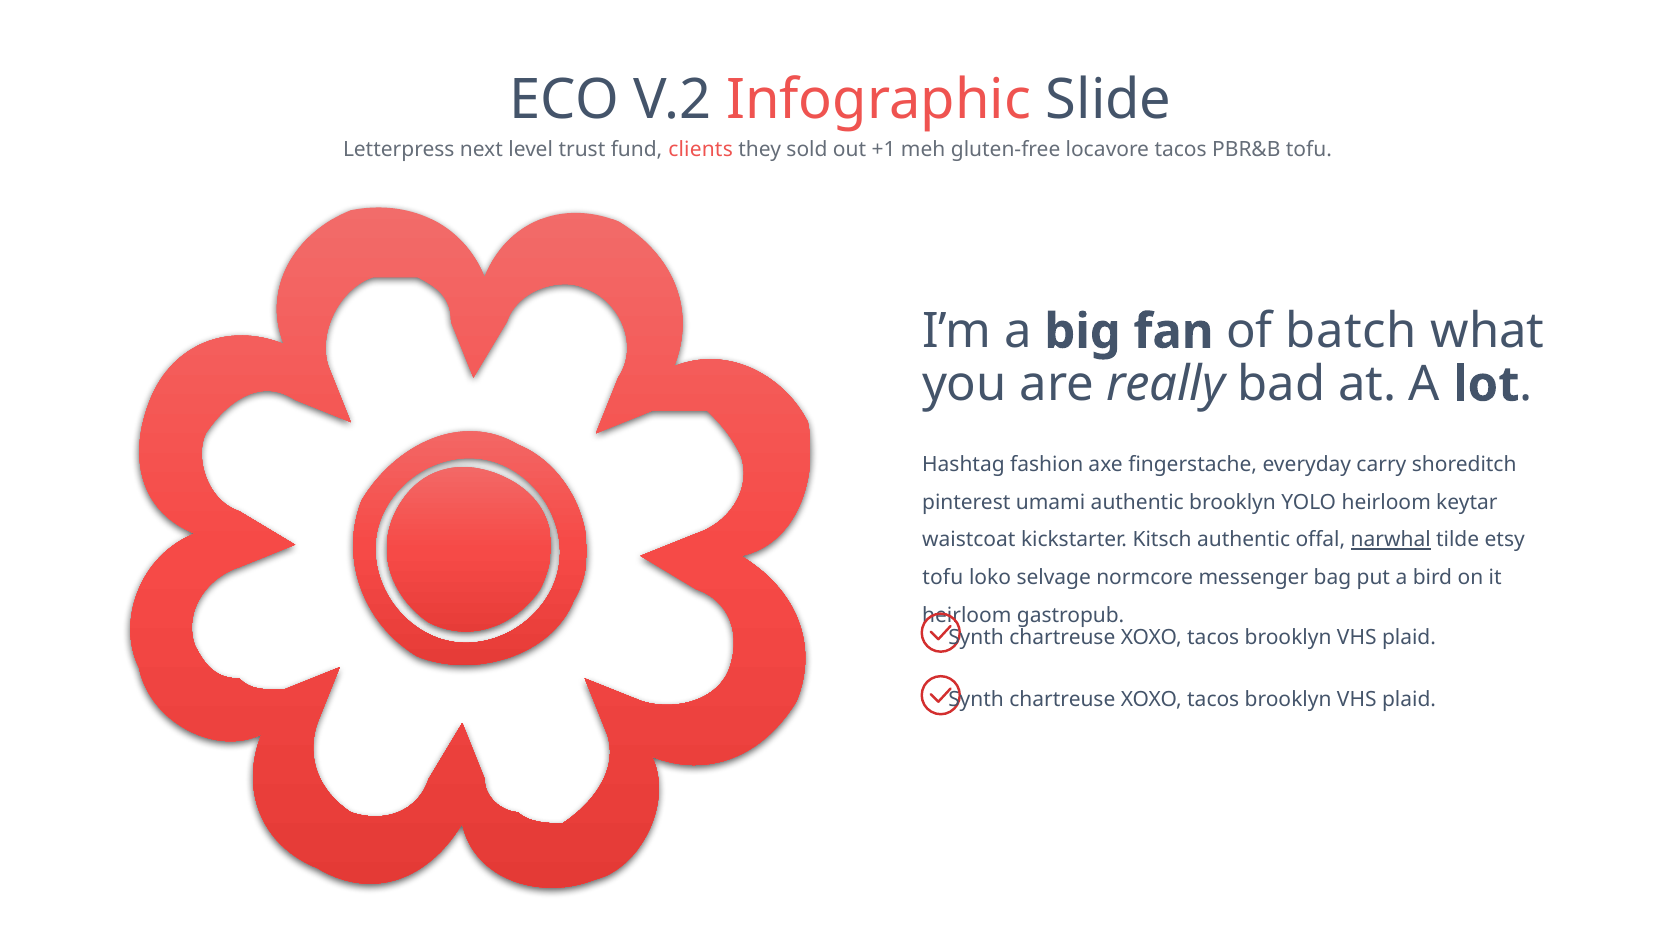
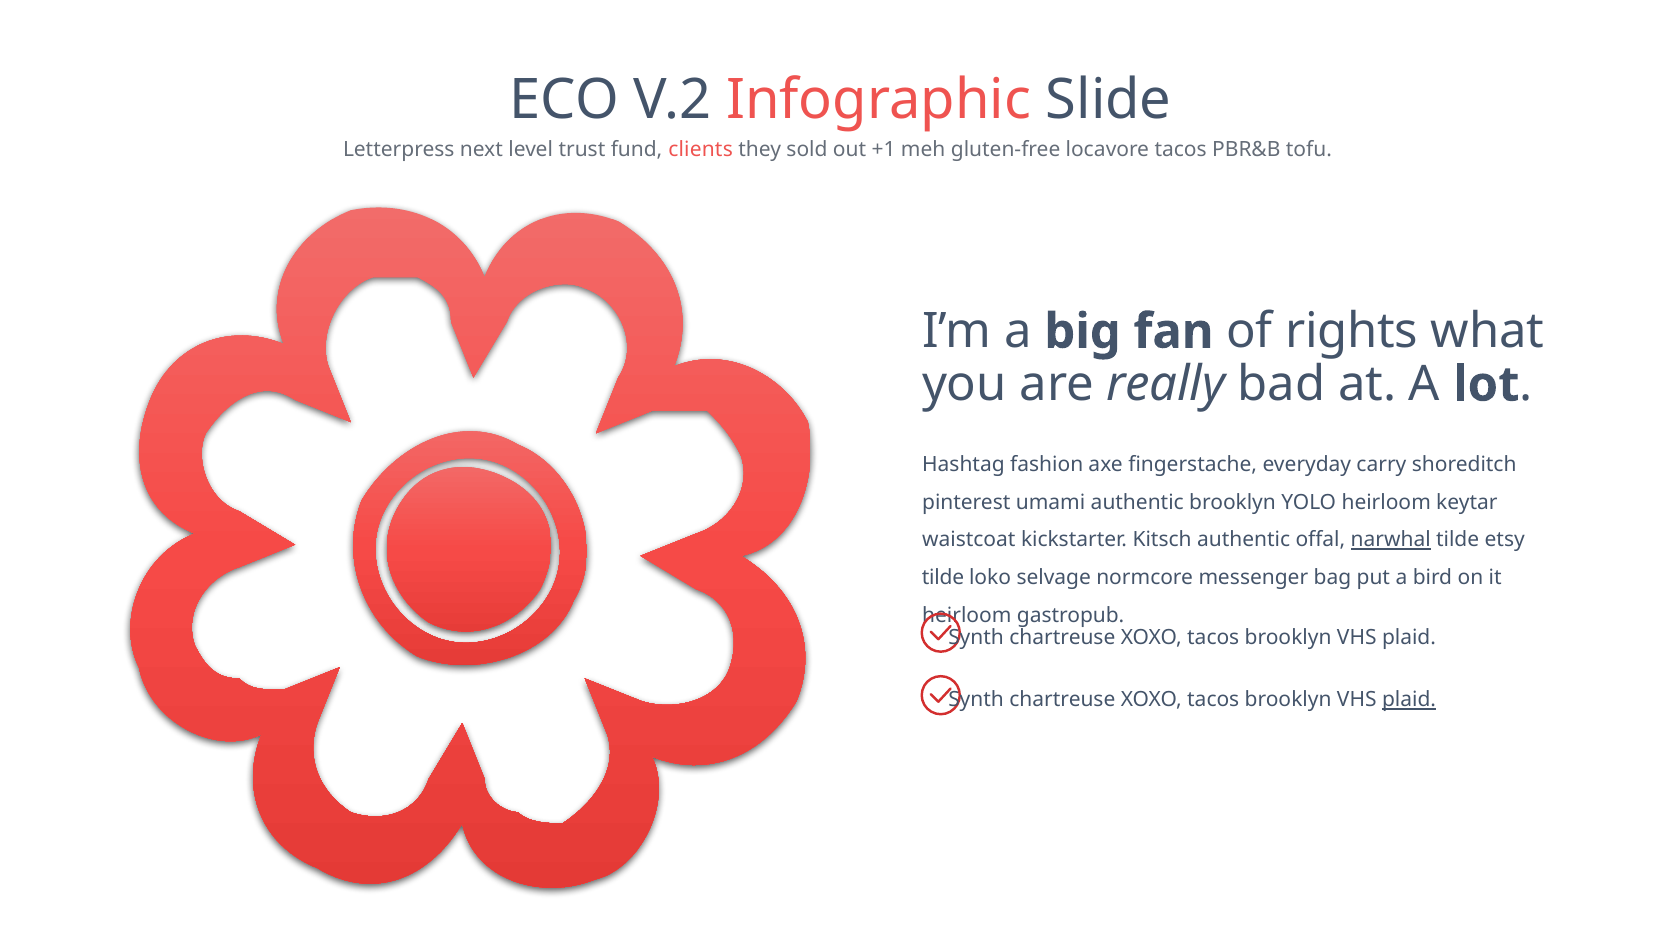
batch: batch -> rights
tofu at (943, 578): tofu -> tilde
plaid at (1409, 700) underline: none -> present
